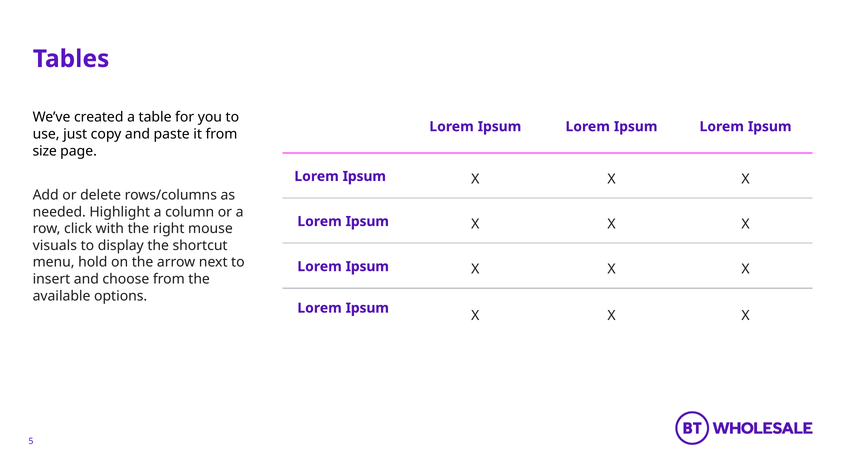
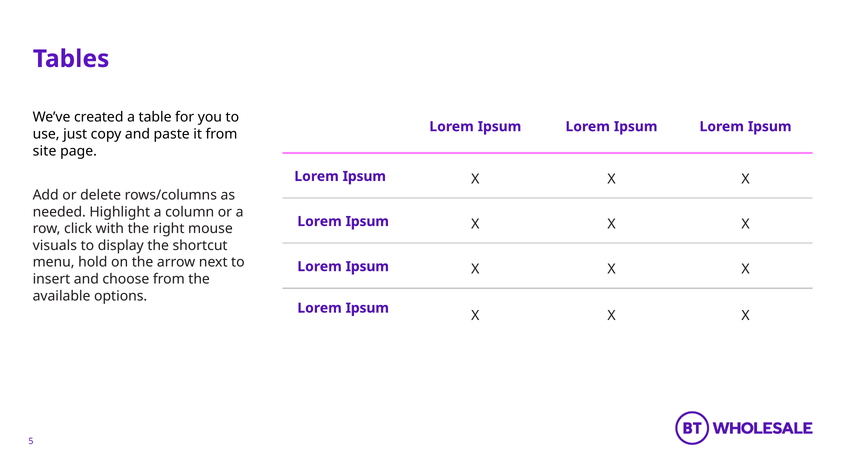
size: size -> site
